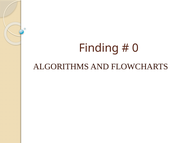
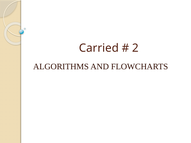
Finding: Finding -> Carried
0: 0 -> 2
